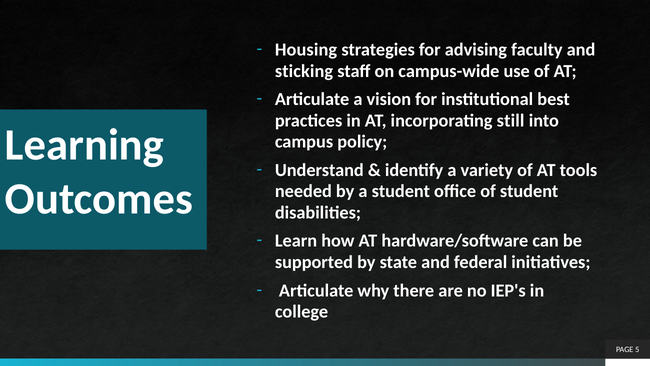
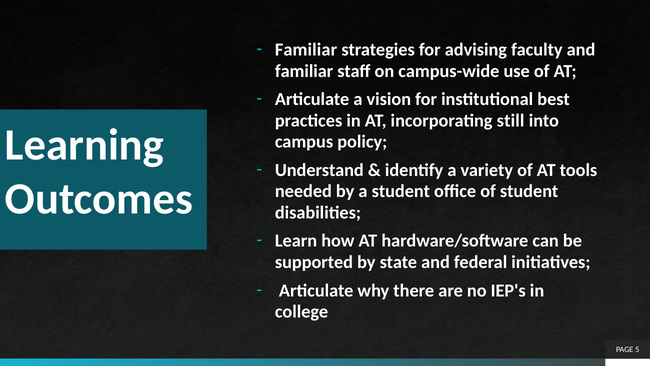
Housing at (306, 50): Housing -> Familiar
sticking at (304, 71): sticking -> familiar
